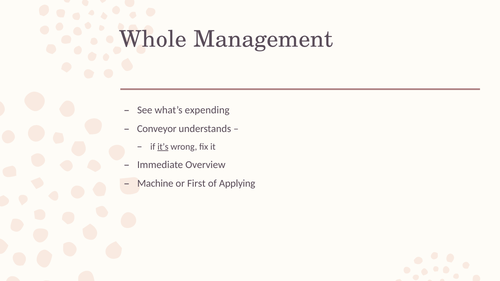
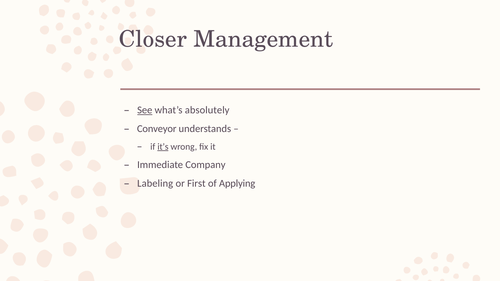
Whole: Whole -> Closer
See underline: none -> present
expending: expending -> absolutely
Overview: Overview -> Company
Machine: Machine -> Labeling
